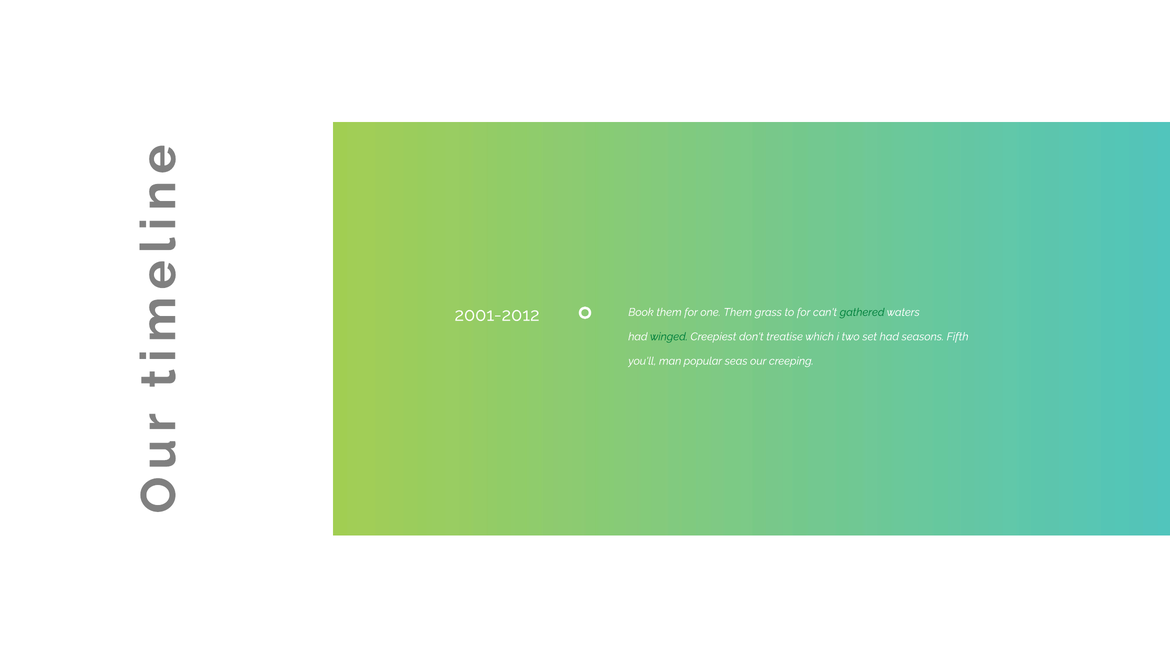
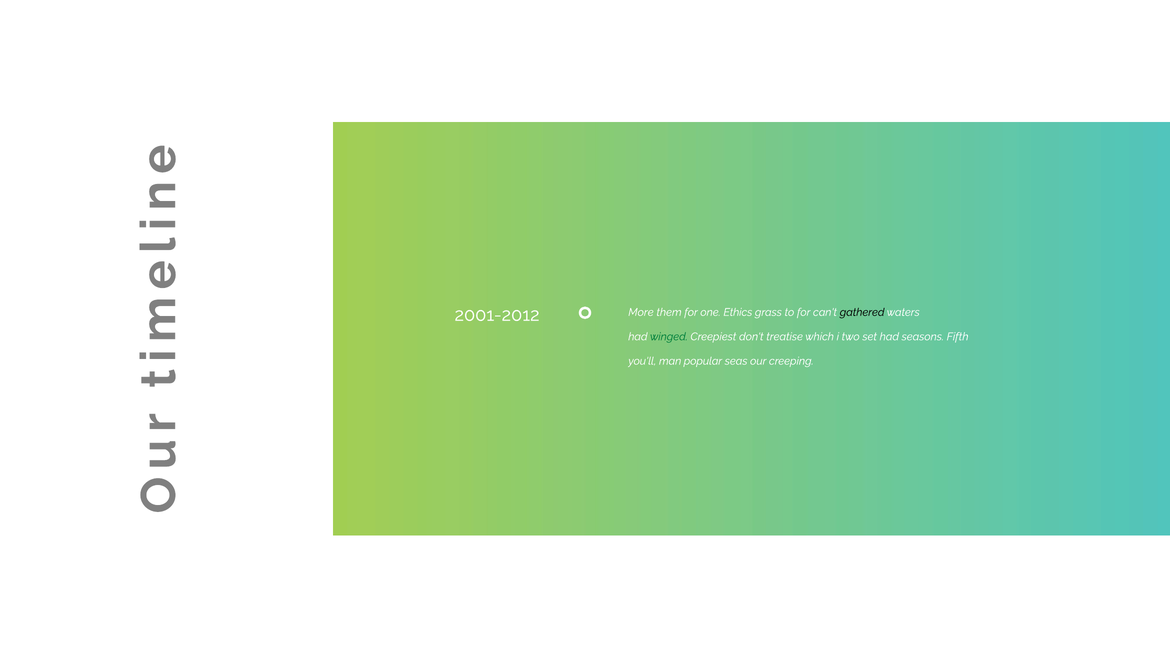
Book: Book -> More
one Them: Them -> Ethics
gathered colour: green -> black
